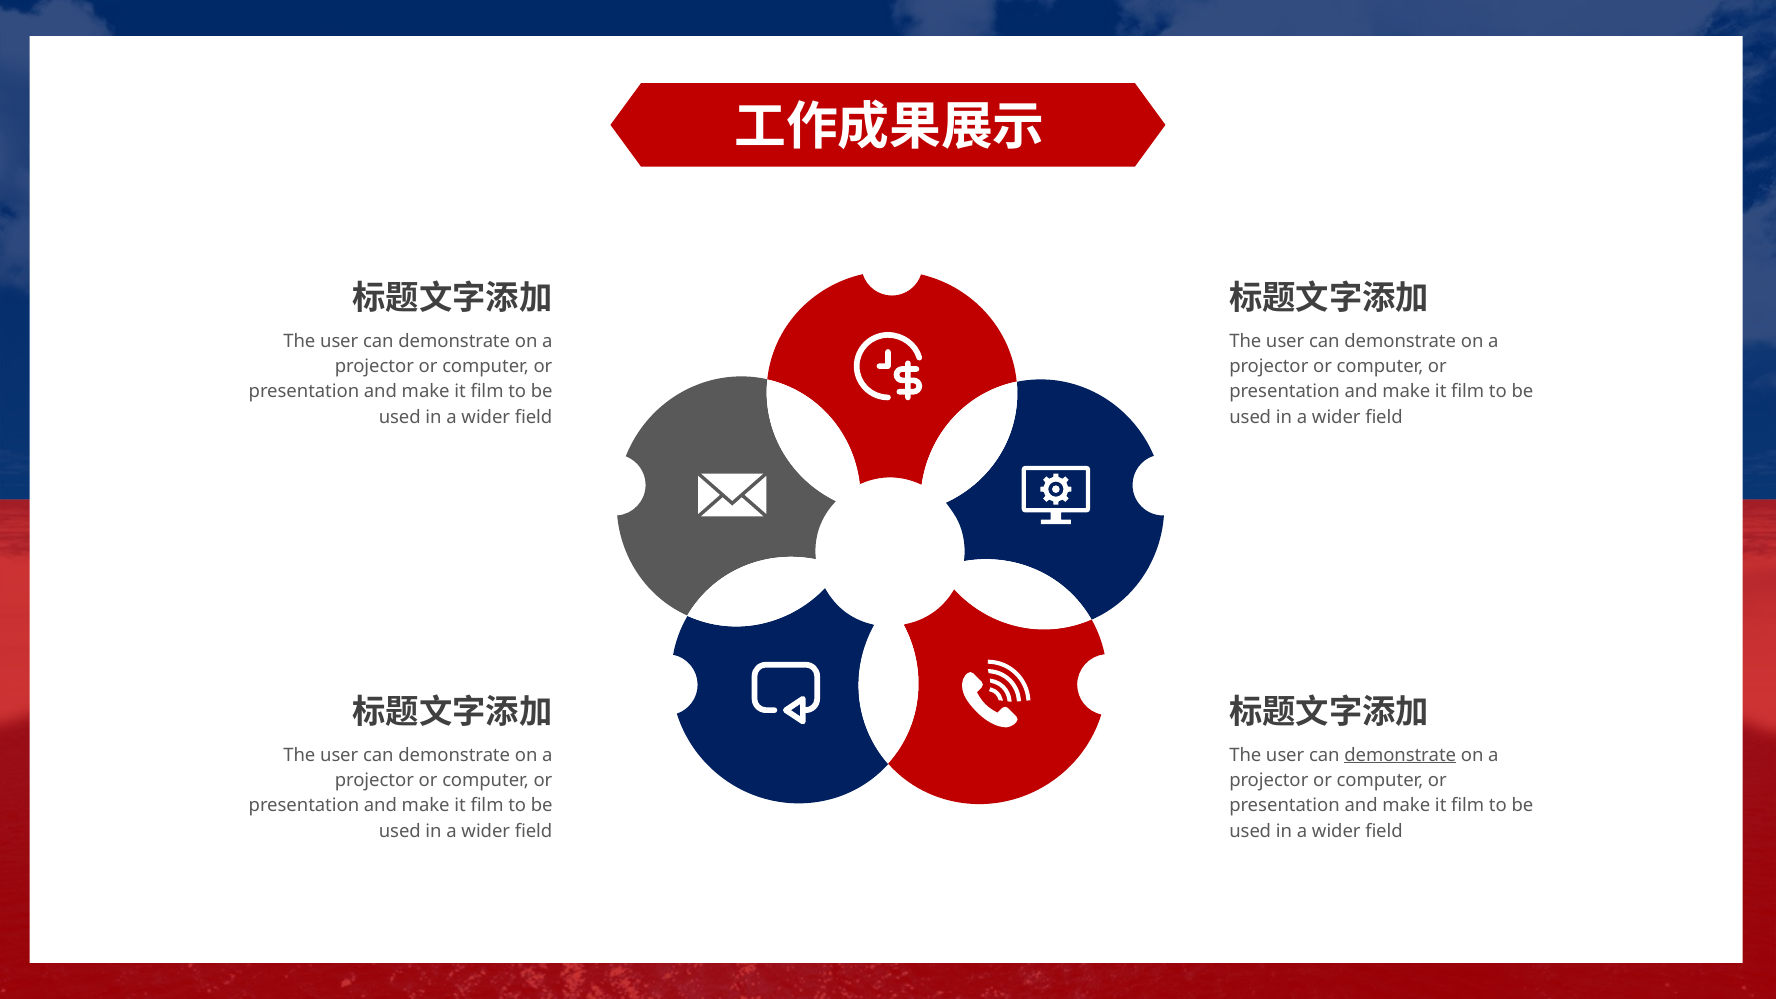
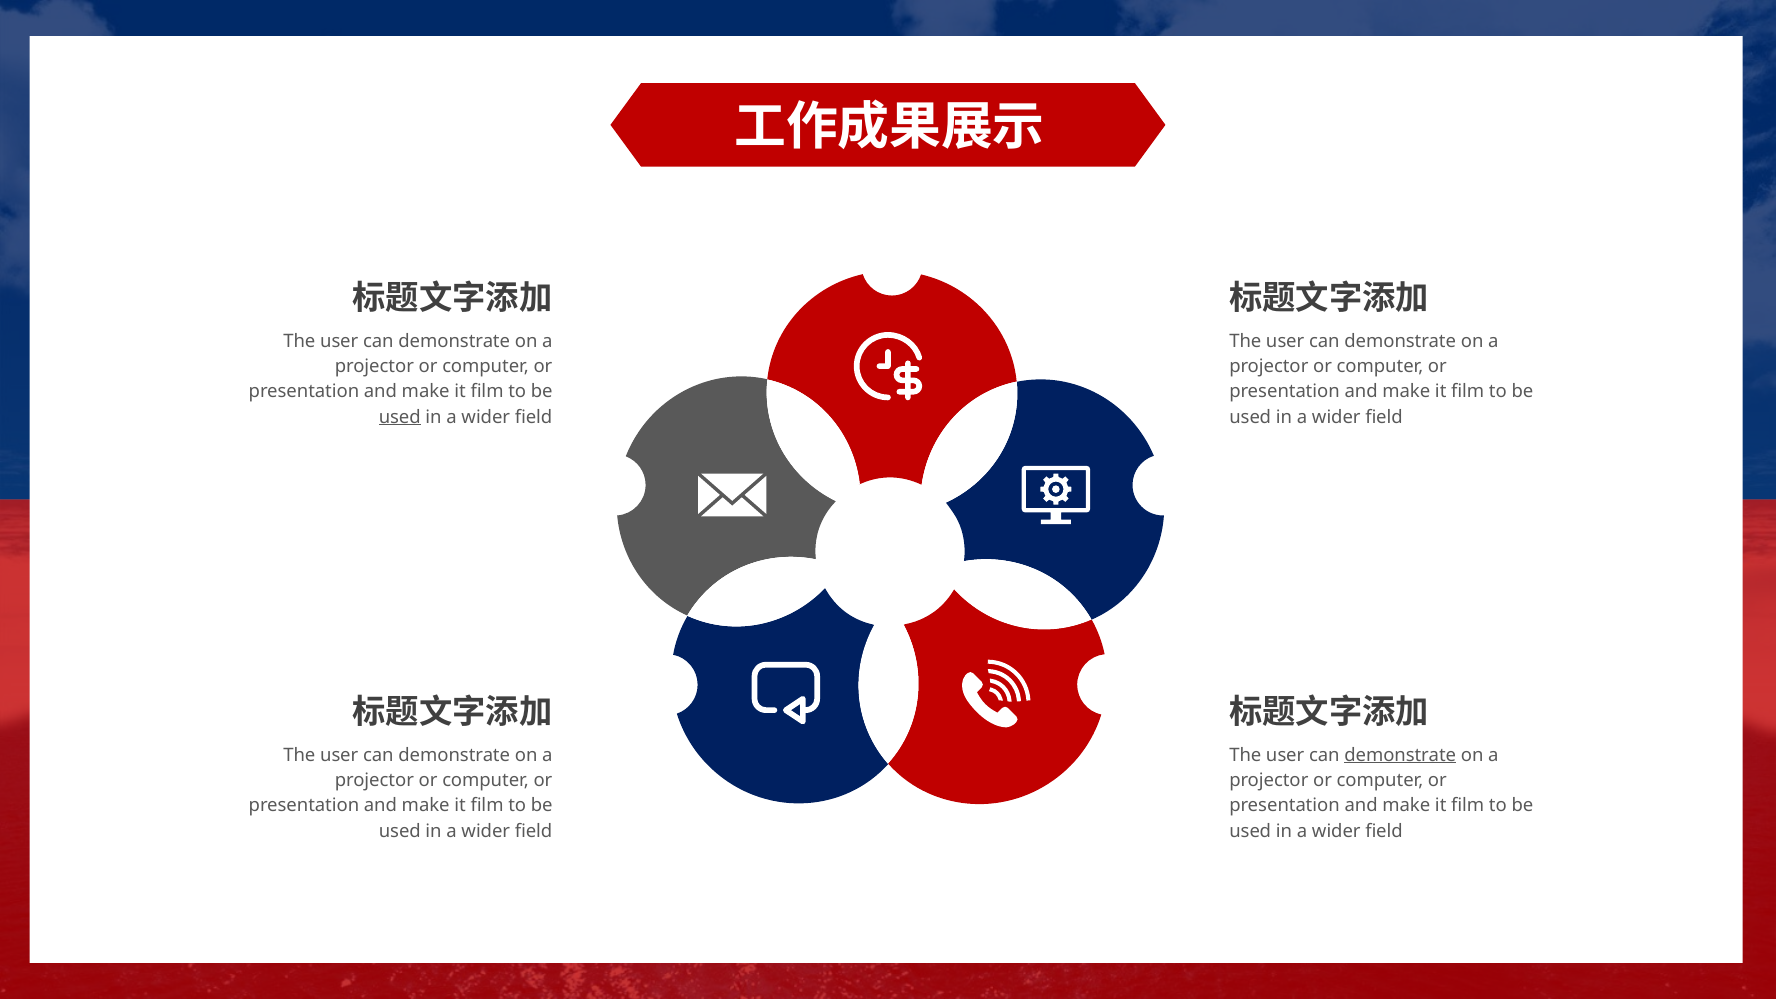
used at (400, 417) underline: none -> present
